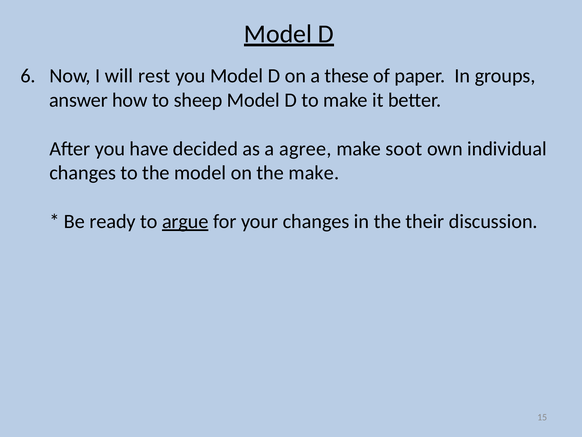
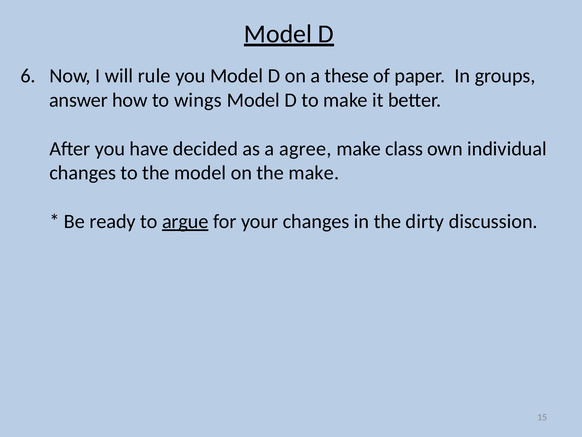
rest: rest -> rule
sheep: sheep -> wings
soot: soot -> class
their: their -> dirty
